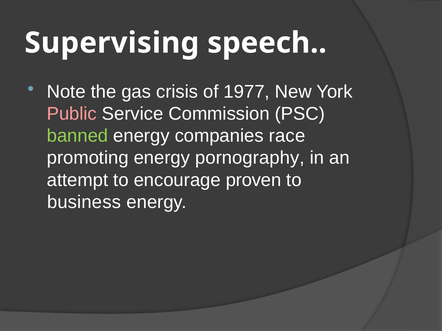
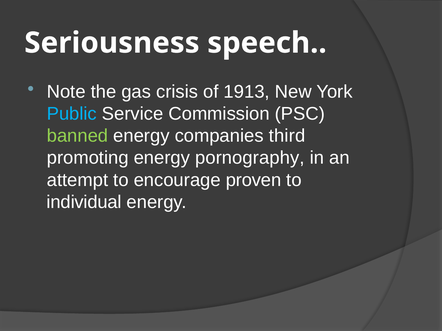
Supervising: Supervising -> Seriousness
1977: 1977 -> 1913
Public colour: pink -> light blue
race: race -> third
business: business -> individual
